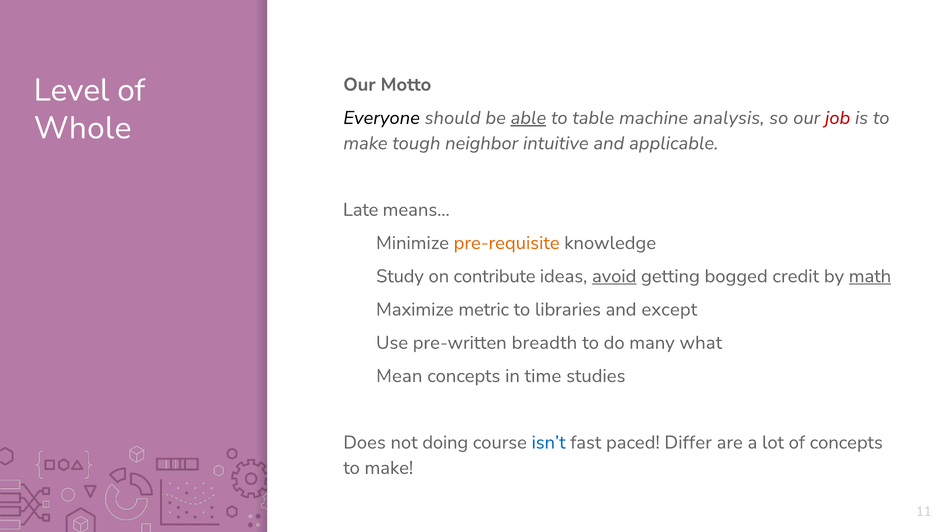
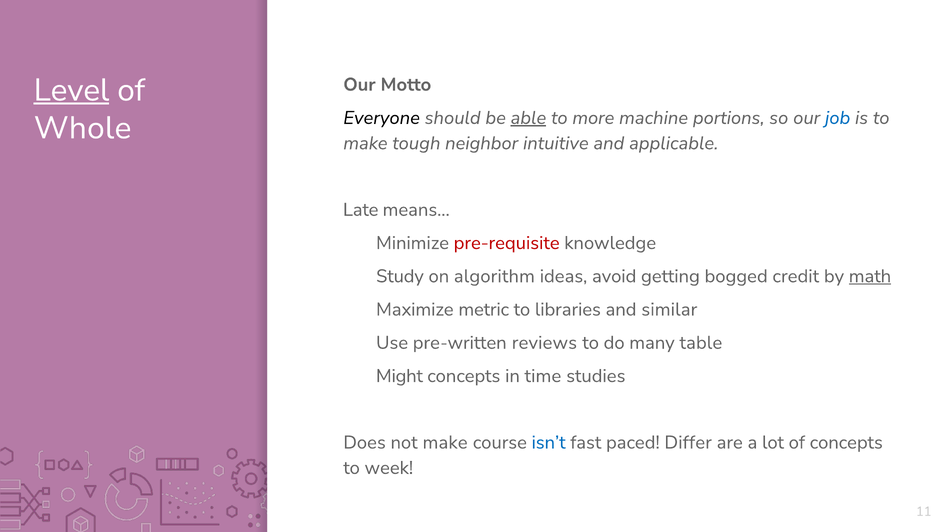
Level underline: none -> present
table: table -> more
analysis: analysis -> portions
job colour: red -> blue
pre-requisite colour: orange -> red
contribute: contribute -> algorithm
avoid underline: present -> none
except: except -> similar
breadth: breadth -> reviews
what: what -> table
Mean: Mean -> Might
not doing: doing -> make
make at (389, 467): make -> week
